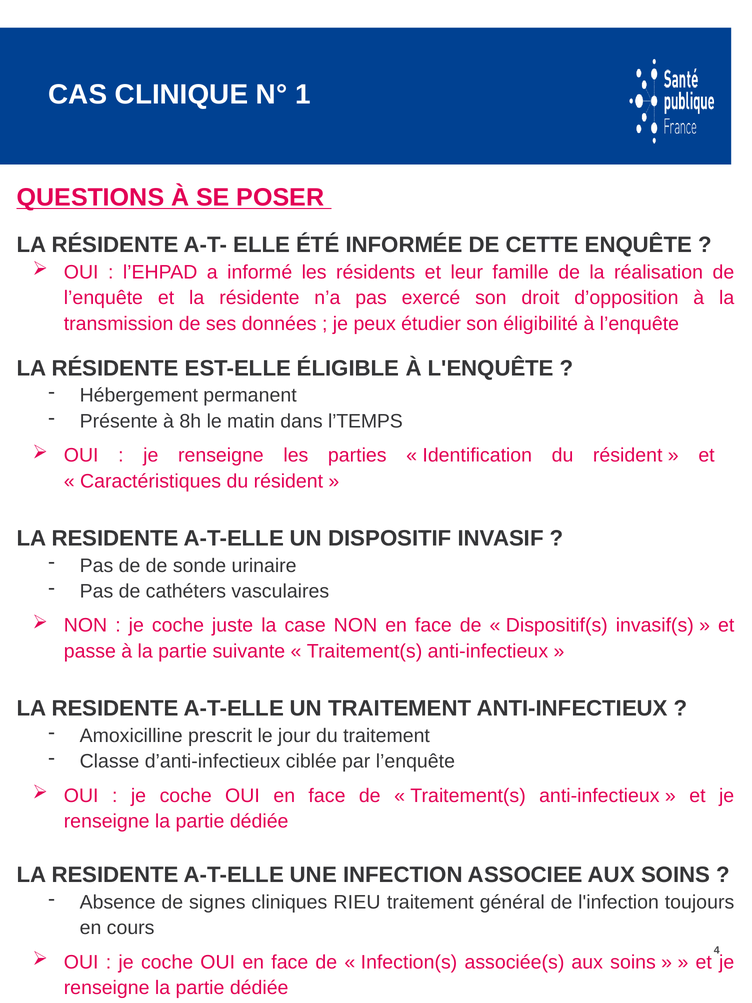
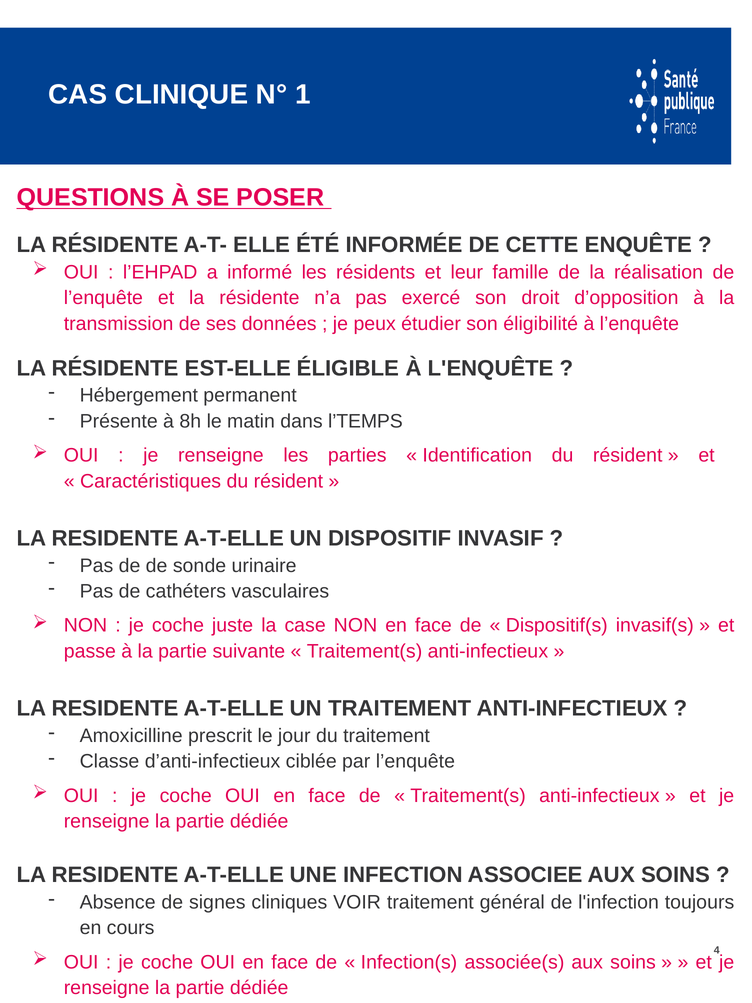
RIEU: RIEU -> VOIR
